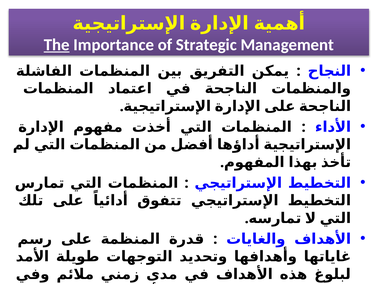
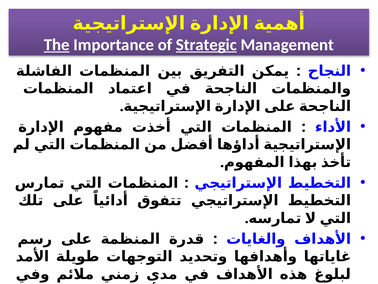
Strategic underline: none -> present
